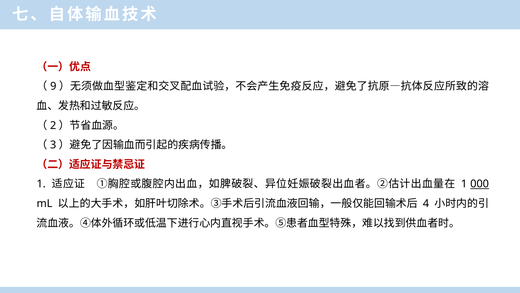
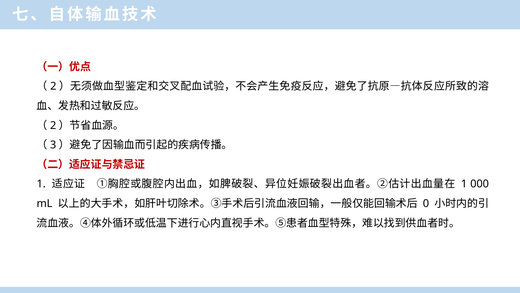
9 at (53, 86): 9 -> 2
000 underline: present -> none
4: 4 -> 0
